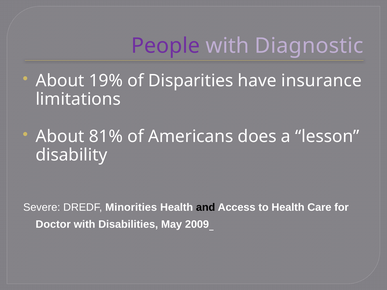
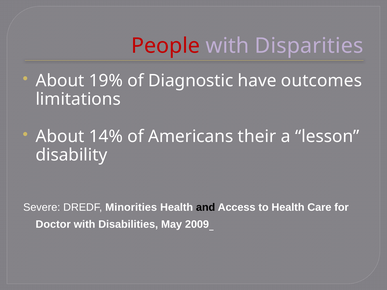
People colour: purple -> red
Diagnostic: Diagnostic -> Disparities
Disparities: Disparities -> Diagnostic
insurance: insurance -> outcomes
81%: 81% -> 14%
does: does -> their
